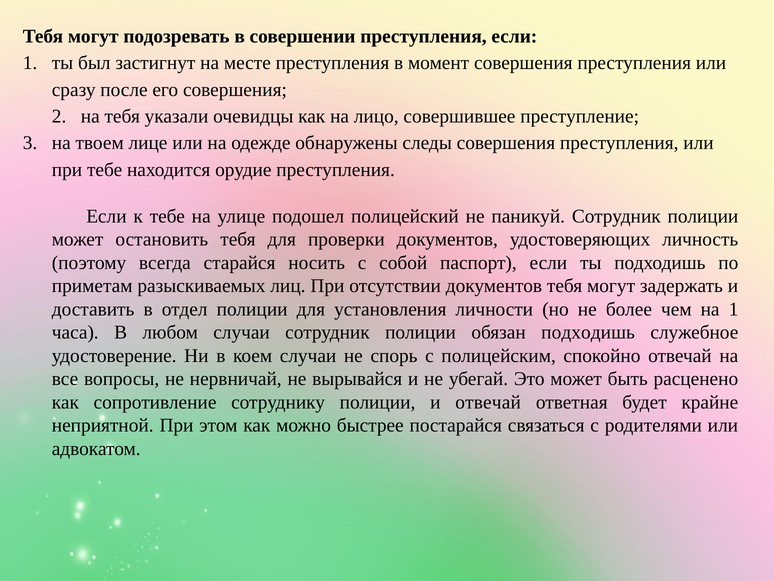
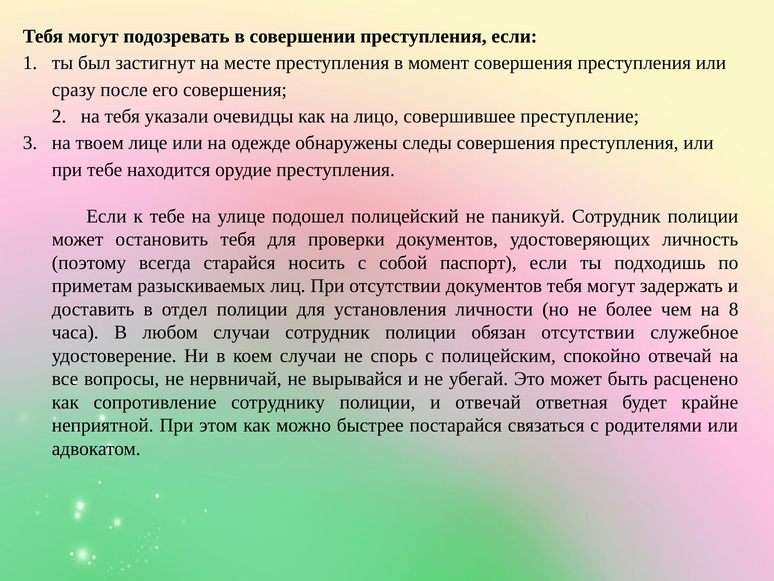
на 1: 1 -> 8
обязан подходишь: подходишь -> отсутствии
